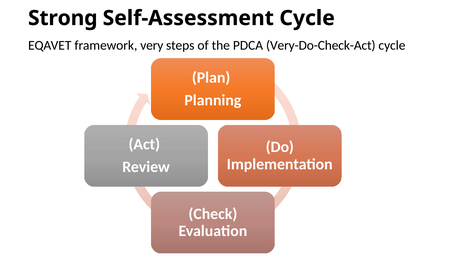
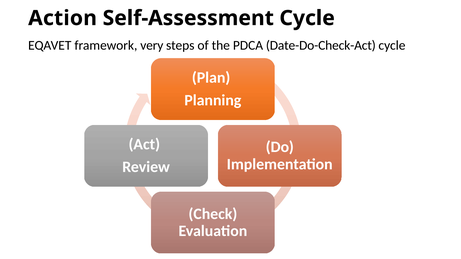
Strong: Strong -> Action
Very-Do-Check-Act: Very-Do-Check-Act -> Date-Do-Check-Act
